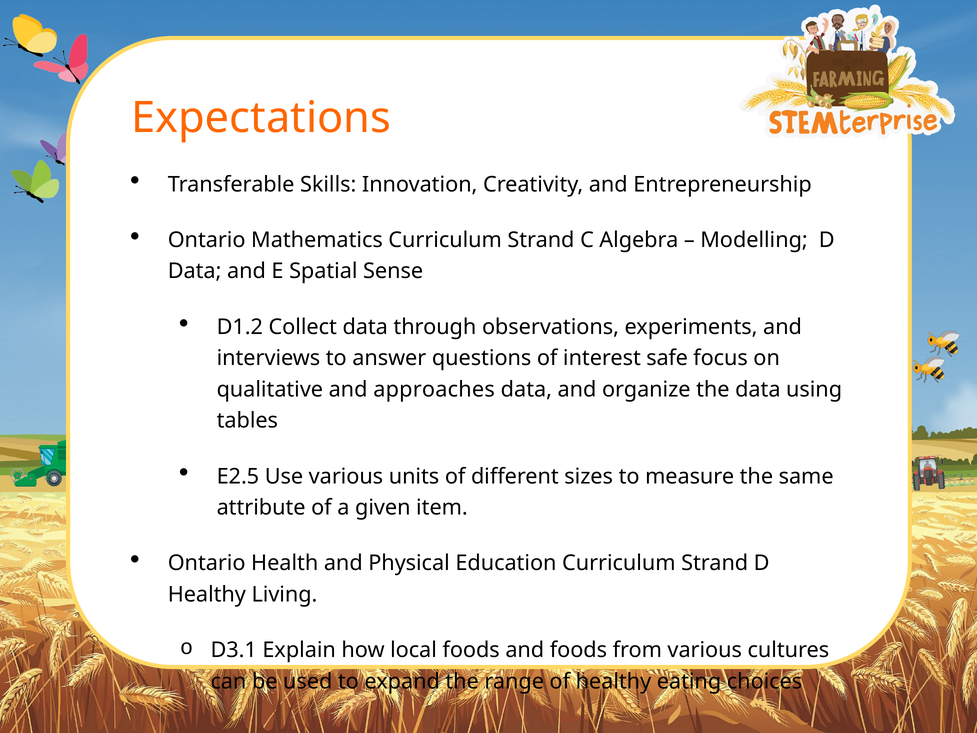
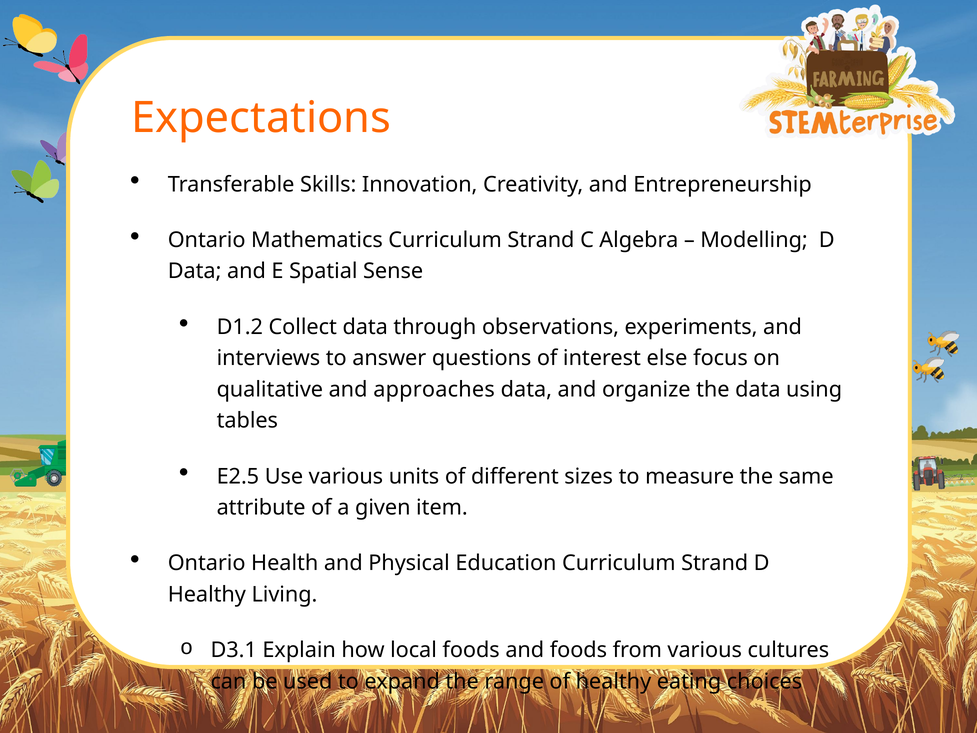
safe: safe -> else
